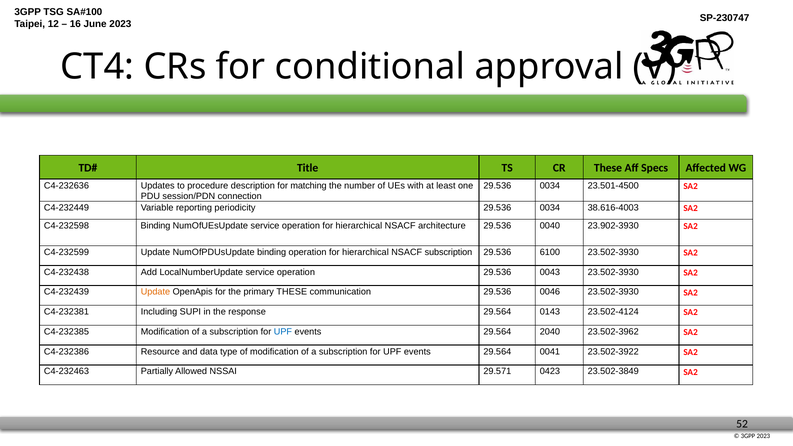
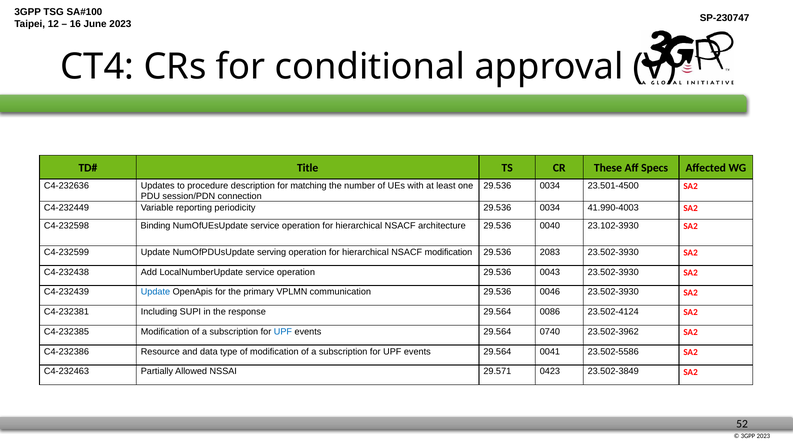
38.616-4003: 38.616-4003 -> 41.990-4003
23.902-3930: 23.902-3930 -> 23.102-3930
NumOfPDUsUpdate binding: binding -> serving
NSACF subscription: subscription -> modification
6100: 6100 -> 2083
Update at (155, 292) colour: orange -> blue
primary THESE: THESE -> VPLMN
0143: 0143 -> 0086
2040: 2040 -> 0740
23.502-3922: 23.502-3922 -> 23.502-5586
